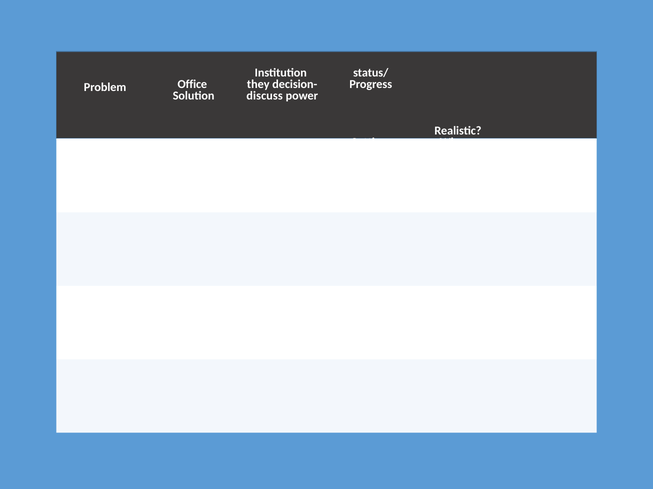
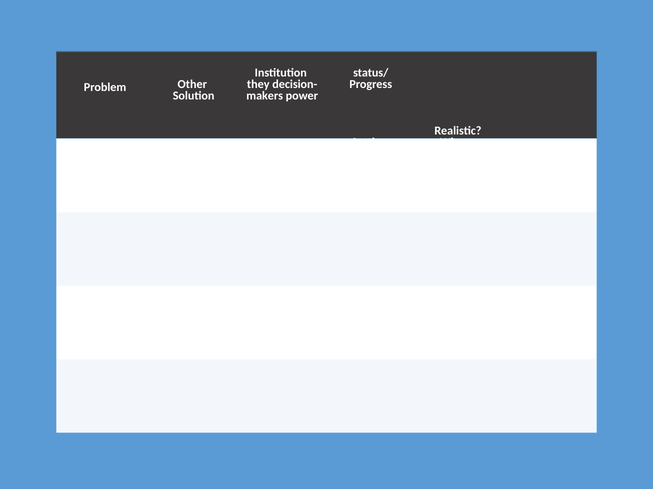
Office: Office -> Other
discuss: discuss -> makers
